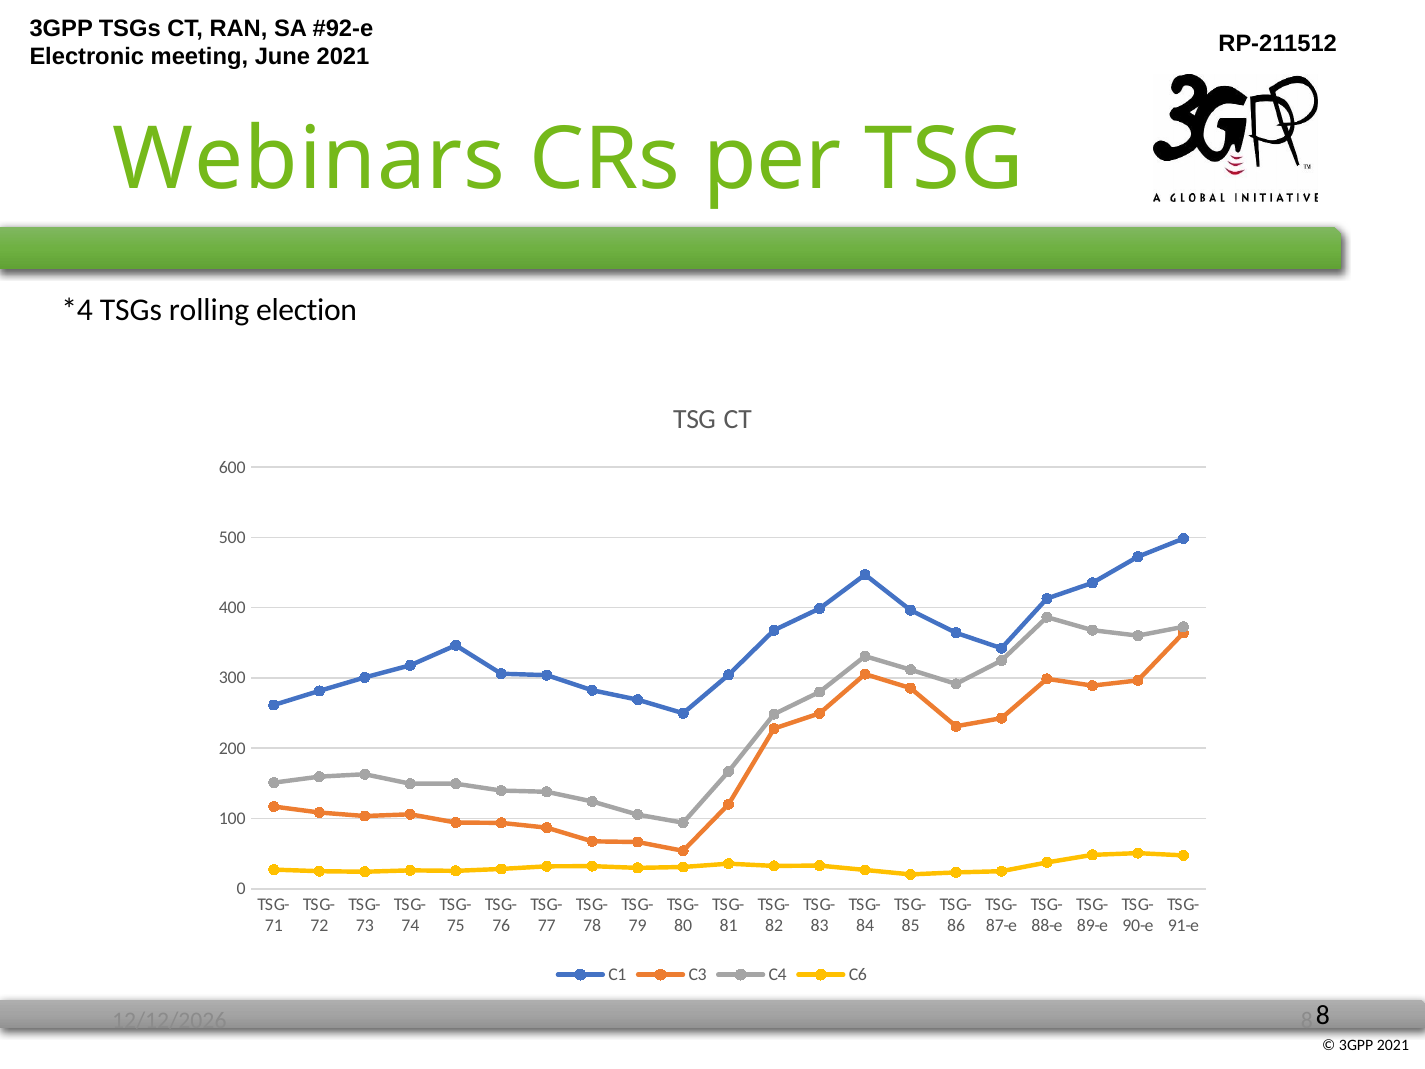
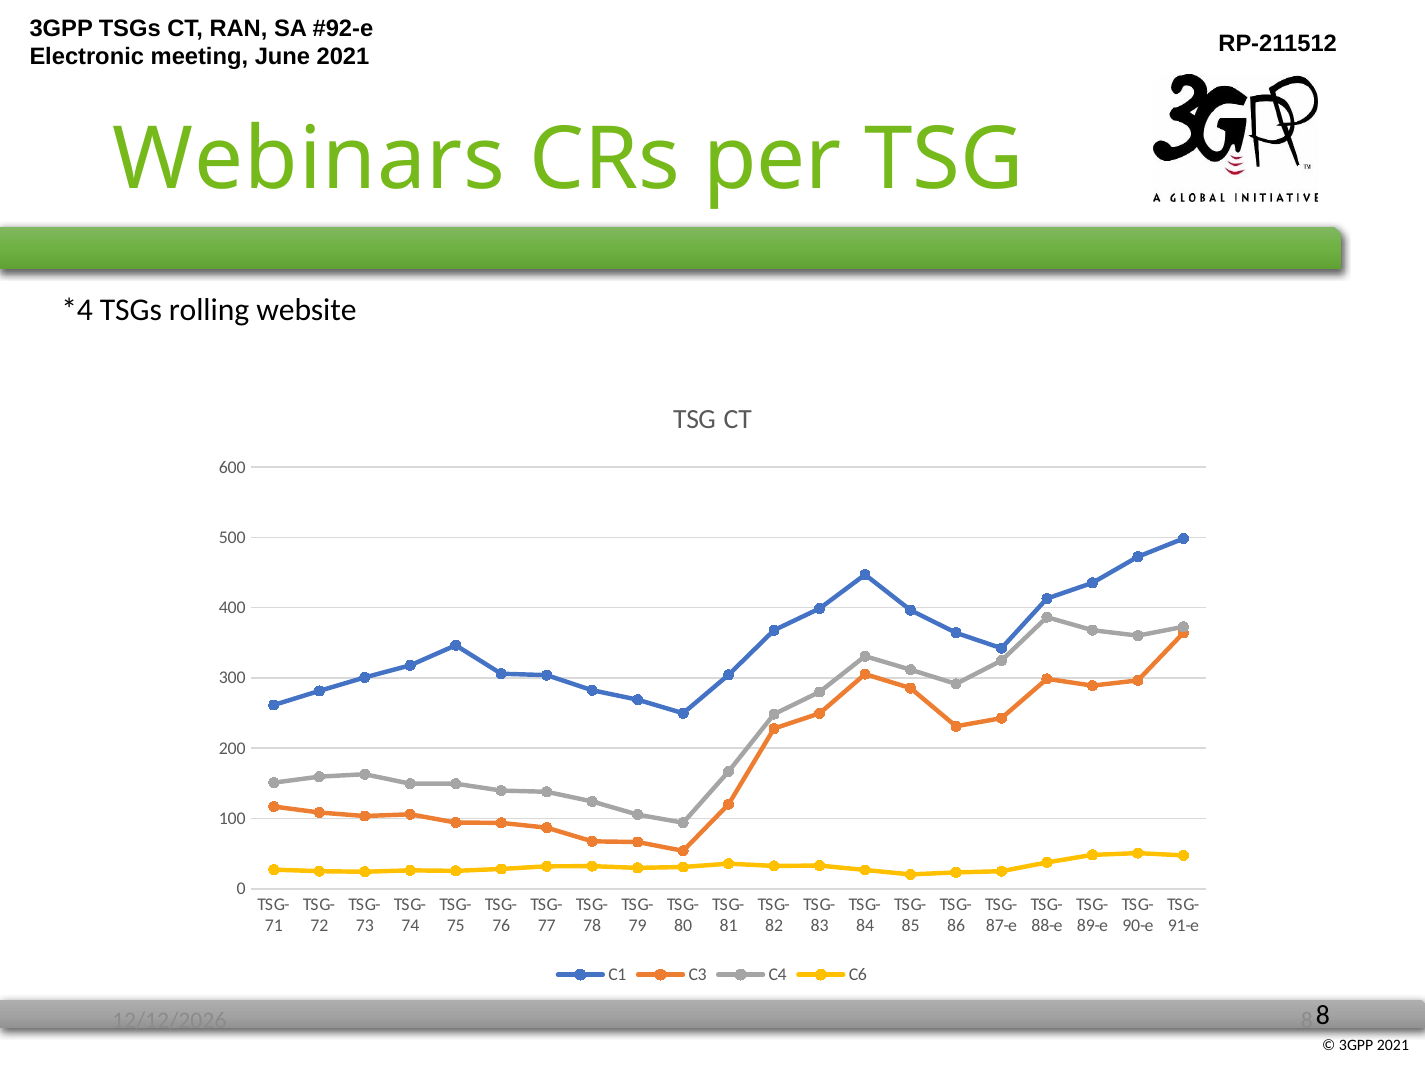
election: election -> website
